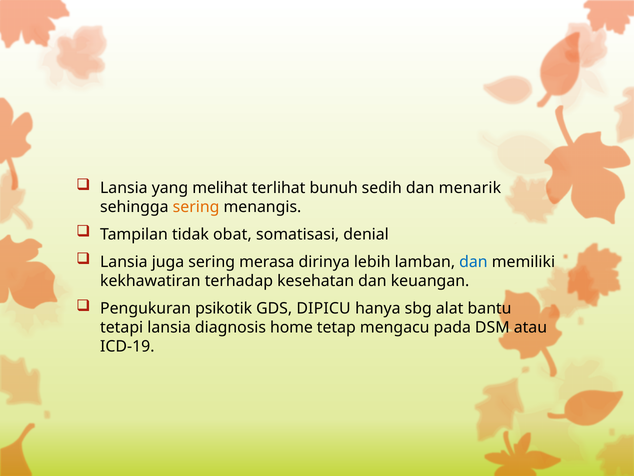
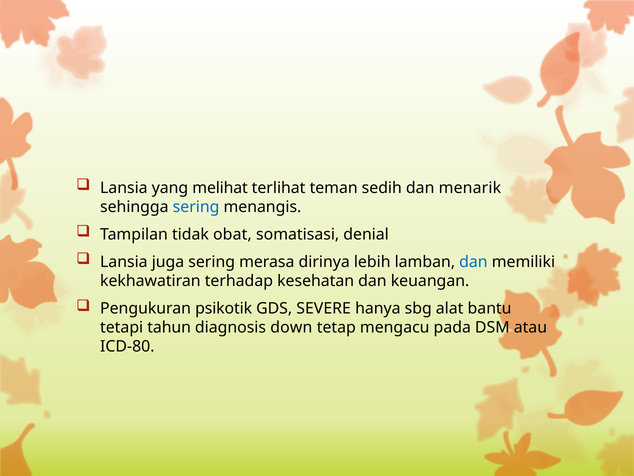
bunuh: bunuh -> teman
sering at (196, 207) colour: orange -> blue
DIPICU: DIPICU -> SEVERE
tetapi lansia: lansia -> tahun
home: home -> down
ICD-19: ICD-19 -> ICD-80
